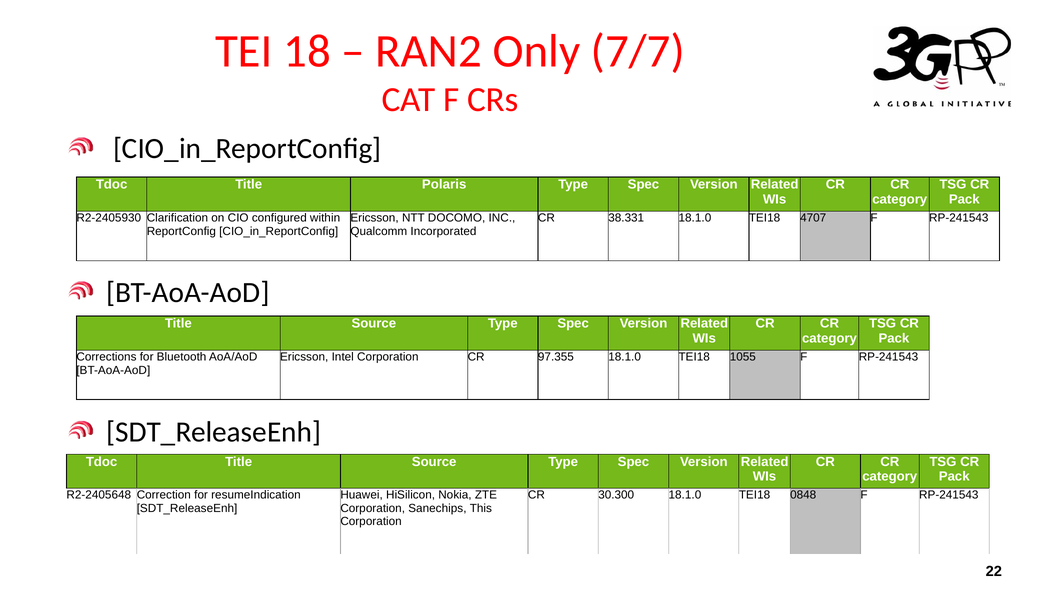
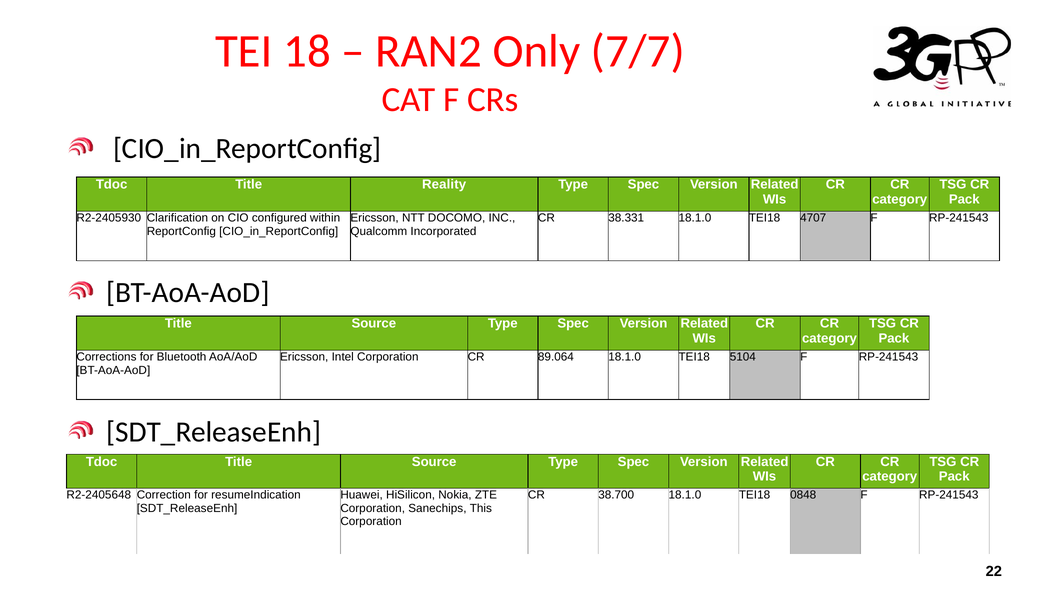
Polaris: Polaris -> Reality
97.355: 97.355 -> 89.064
1055: 1055 -> 5104
30.300: 30.300 -> 38.700
